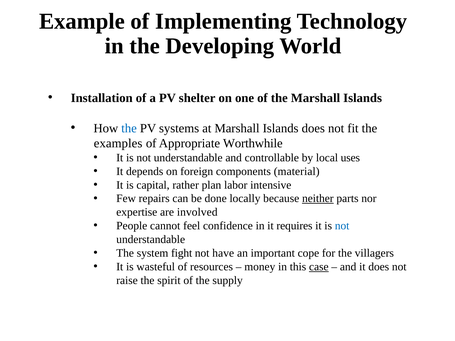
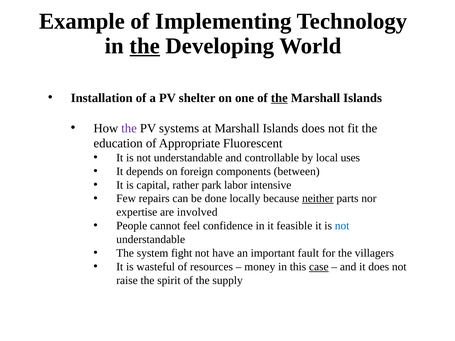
the at (145, 46) underline: none -> present
the at (279, 98) underline: none -> present
the at (129, 128) colour: blue -> purple
examples: examples -> education
Worthwhile: Worthwhile -> Fluorescent
material: material -> between
plan: plan -> park
requires: requires -> feasible
cope: cope -> fault
